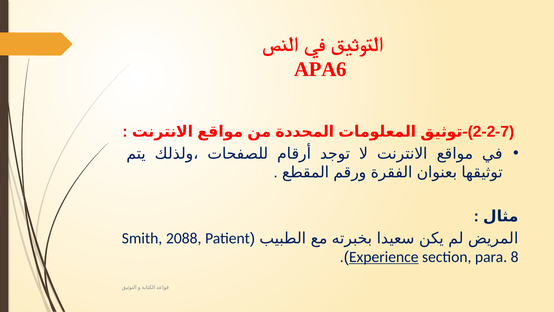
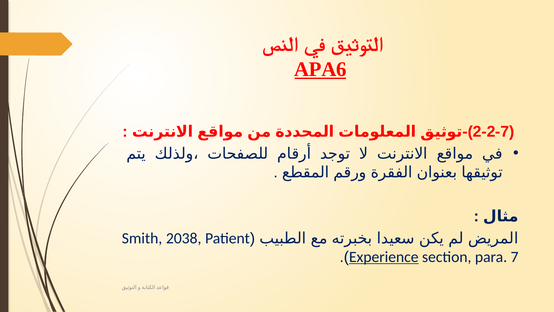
APA6 underline: none -> present
2088: 2088 -> 2038
8: 8 -> 7
